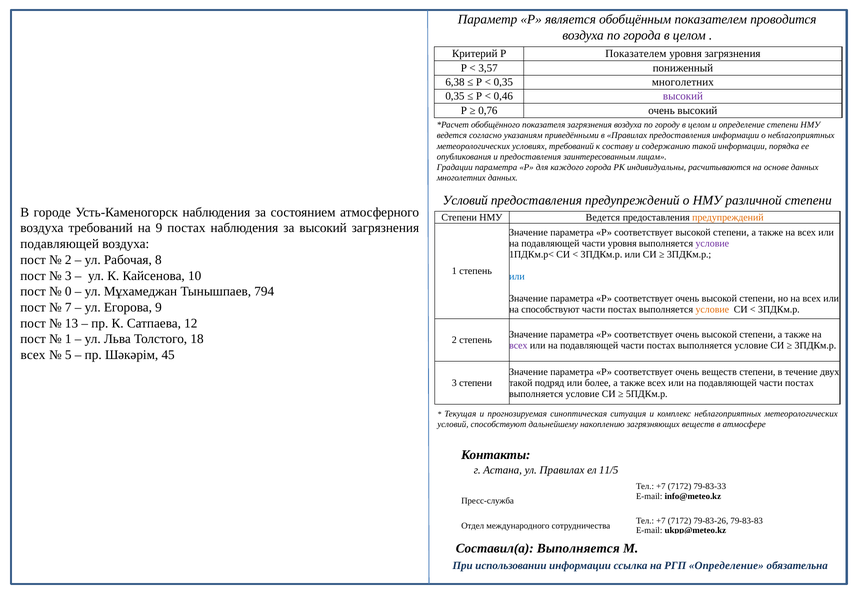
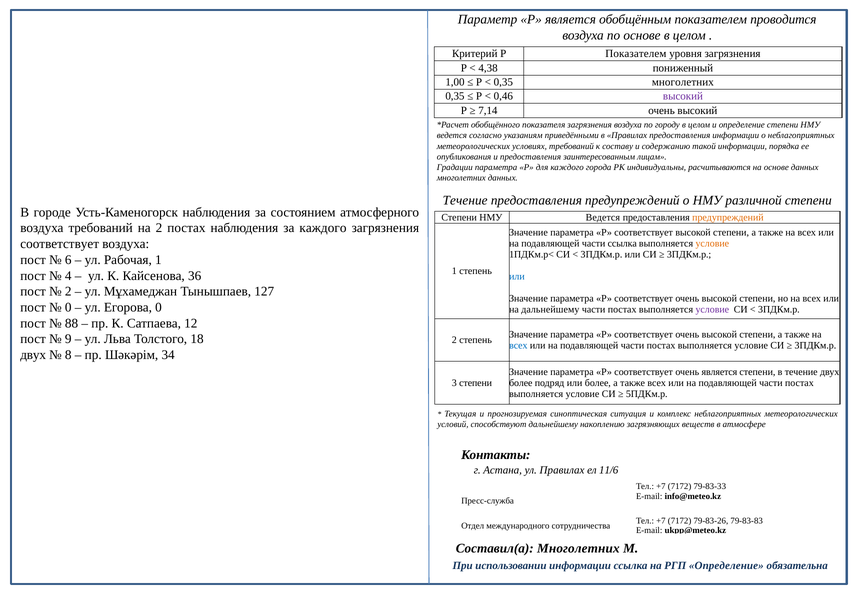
по города: города -> основе
3,57: 3,57 -> 4,38
6,38: 6,38 -> 1,00
0,76: 0,76 -> 7,14
Условий at (465, 200): Условий -> Течение
на 9: 9 -> 2
за высокий: высокий -> каждого
подавляющей at (60, 244): подавляющей -> соответствует
части уровня: уровня -> ссылка
условие at (712, 244) colour: purple -> orange
2 at (68, 260): 2 -> 6
Рабочая 8: 8 -> 1
3 at (68, 276): 3 -> 4
10: 10 -> 36
0 at (68, 291): 0 -> 2
794: 794 -> 127
7 at (68, 307): 7 -> 0
Егорова 9: 9 -> 0
на способствуют: способствуют -> дальнейшему
условие at (712, 309) colour: orange -> purple
13: 13 -> 88
1 at (68, 339): 1 -> 9
всех at (518, 346) colour: purple -> blue
всех at (33, 355): всех -> двух
5: 5 -> 8
45: 45 -> 34
очень веществ: веществ -> является
такой at (521, 383): такой -> более
11/5: 11/5 -> 11/6
Составил(а Выполняется: Выполняется -> Многолетних
